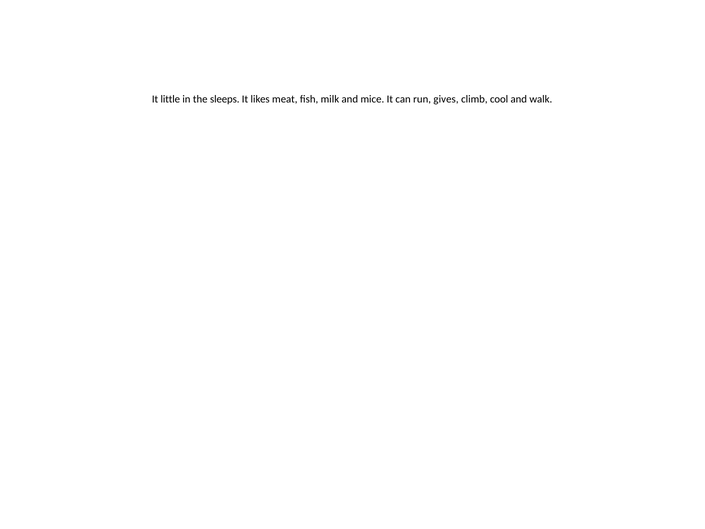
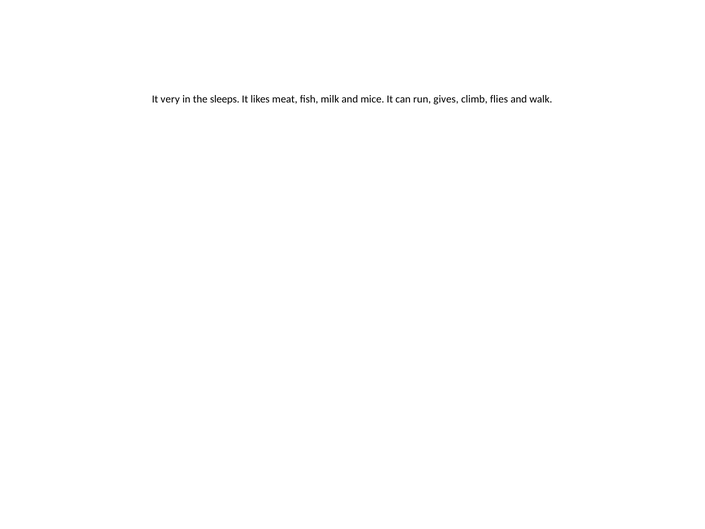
little: little -> very
cool: cool -> flies
